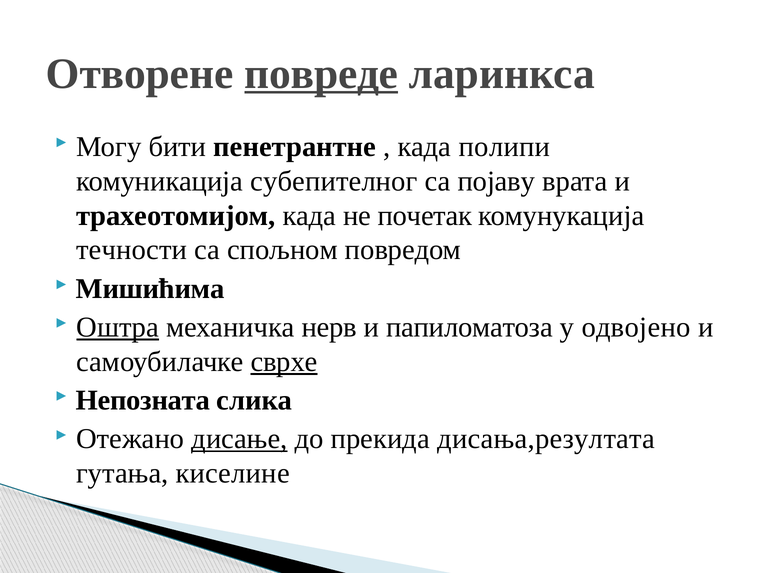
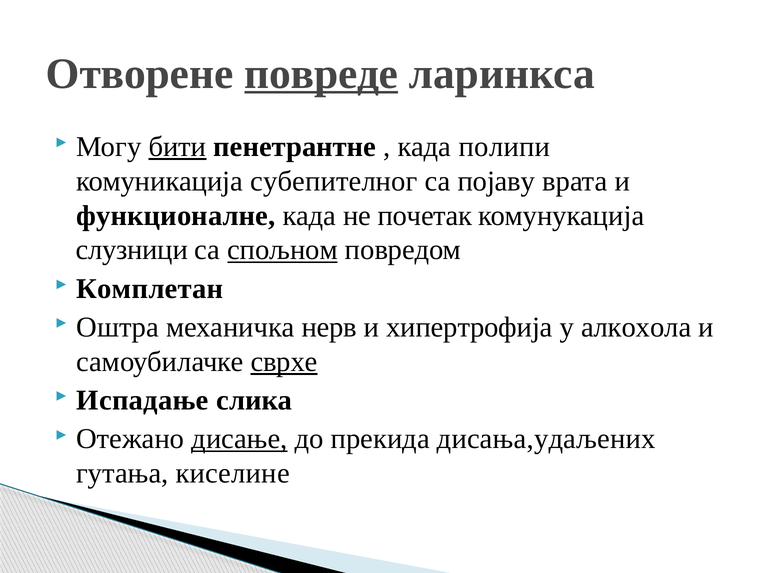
бити underline: none -> present
трахеотомијом: трахеотомијом -> функционалне
течности: течности -> слузници
спољном underline: none -> present
Мишићима: Мишићима -> Комплетан
Оштра underline: present -> none
папиломатоза: папиломатоза -> хипертрофија
одвојено: одвојено -> алкохола
Непозната: Непозната -> Испадање
дисања,резултата: дисања,резултата -> дисања,удаљених
